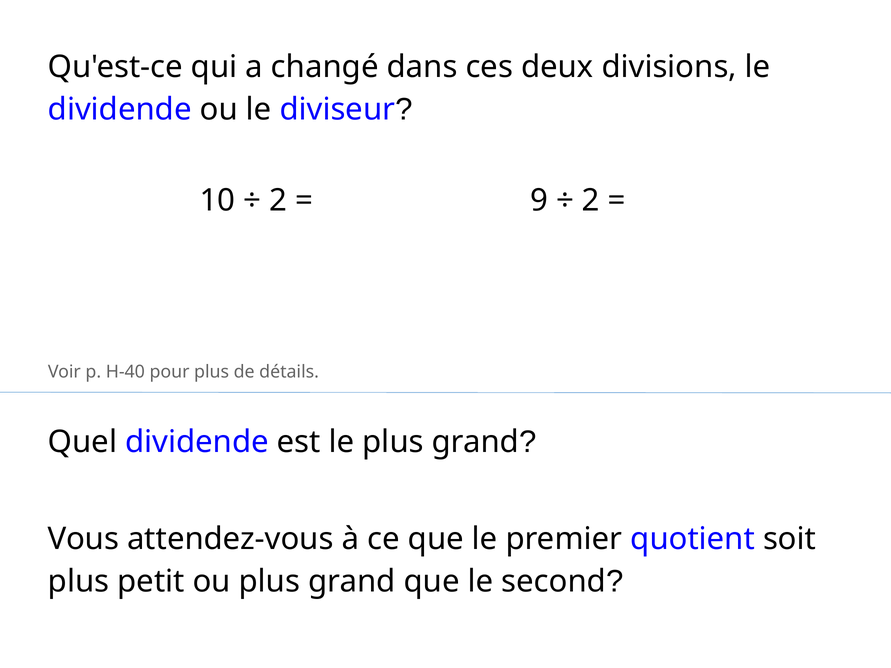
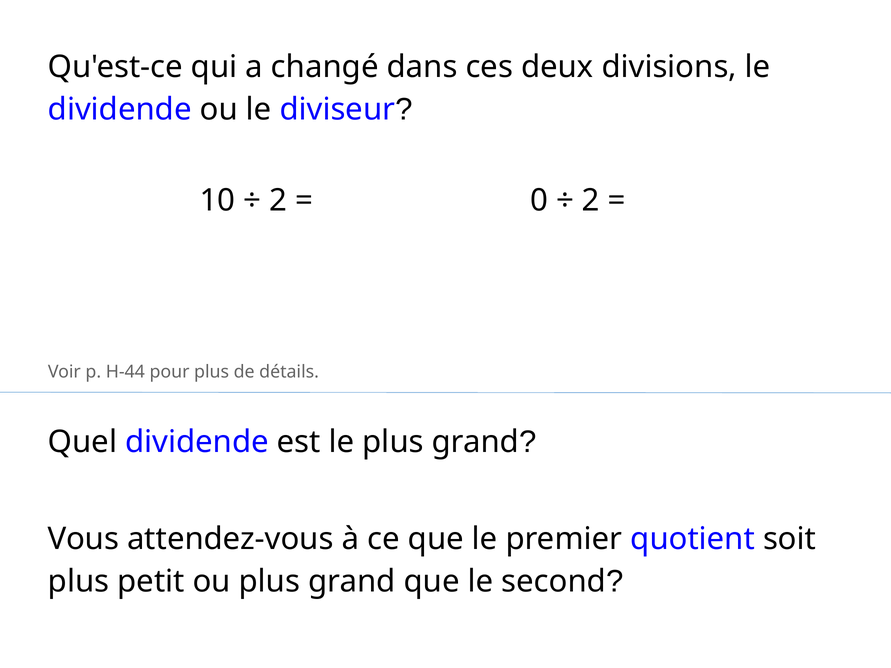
9: 9 -> 0
H-40: H-40 -> H-44
